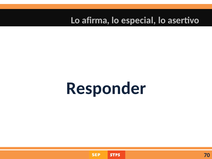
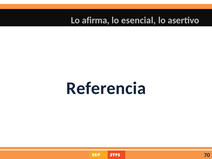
especial: especial -> esencial
Responder: Responder -> Referencia
